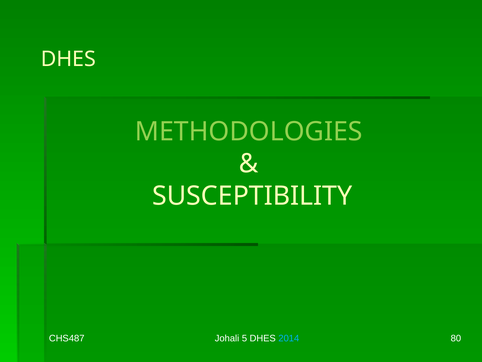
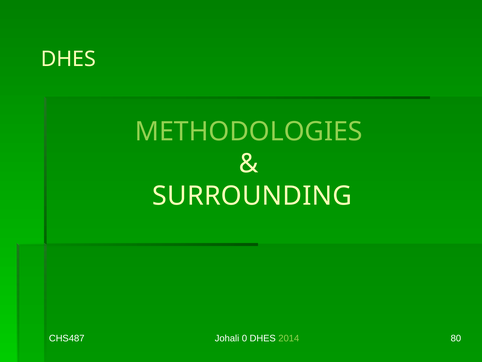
SUSCEPTIBILITY: SUSCEPTIBILITY -> SURROUNDING
5: 5 -> 0
2014 colour: light blue -> light green
